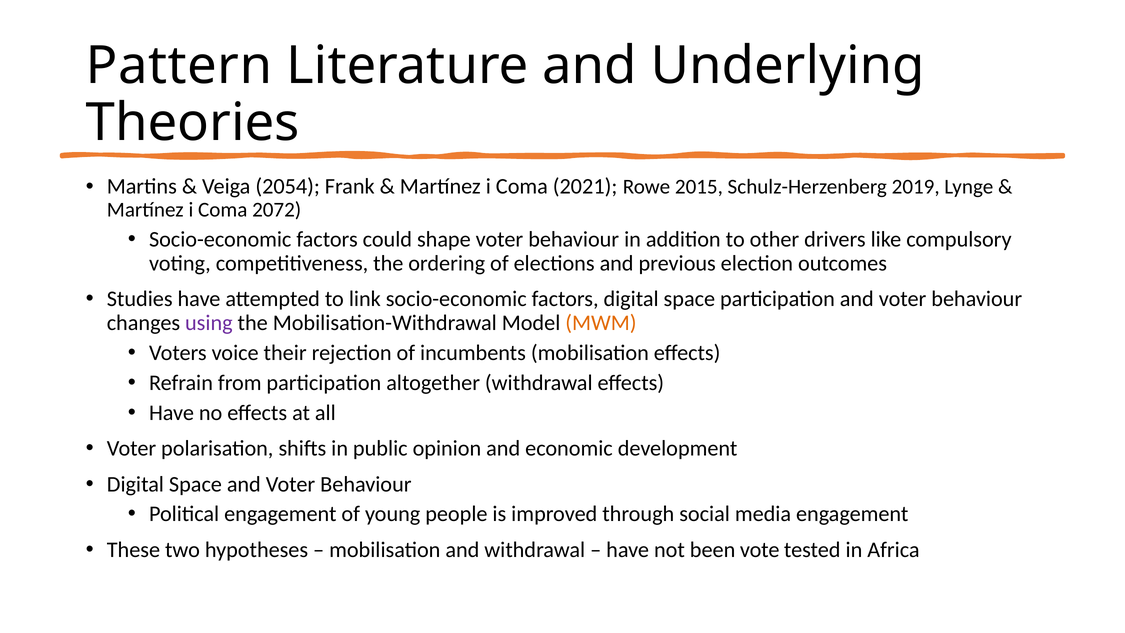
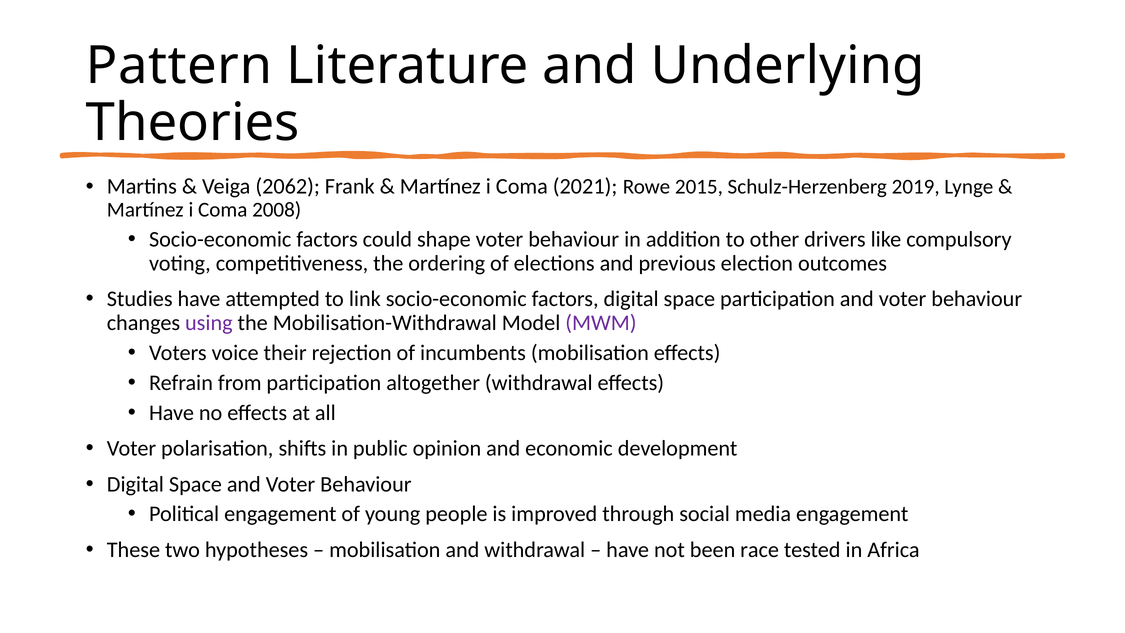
2054: 2054 -> 2062
2072: 2072 -> 2008
MWM colour: orange -> purple
vote: vote -> race
